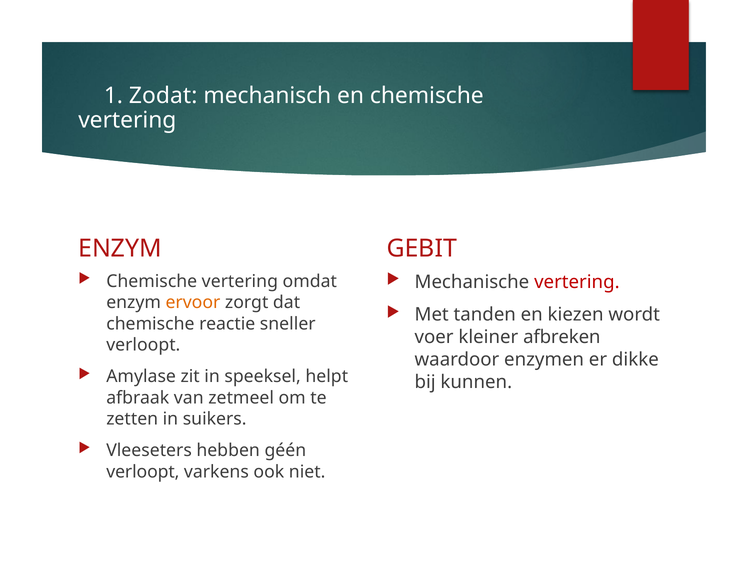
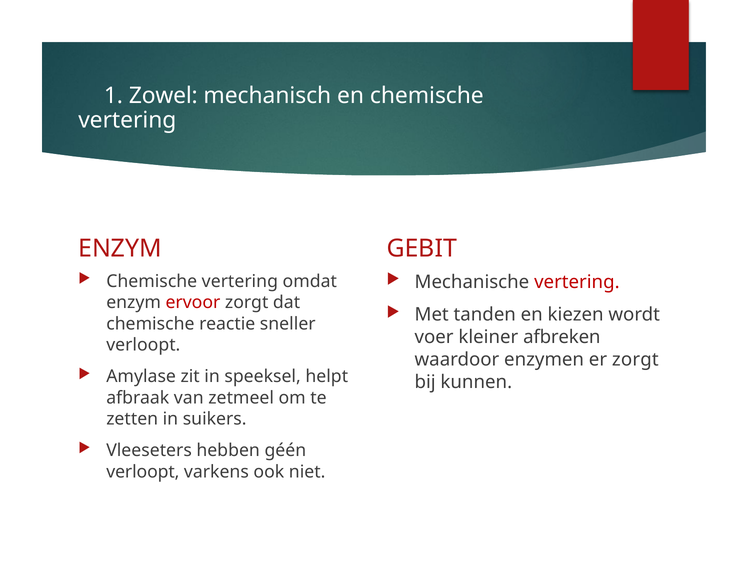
Zodat: Zodat -> Zowel
ervoor colour: orange -> red
er dikke: dikke -> zorgt
